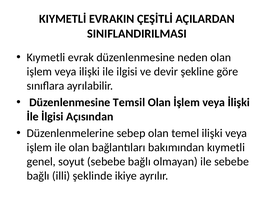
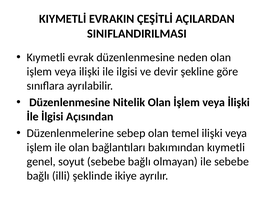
Temsil: Temsil -> Nitelik
